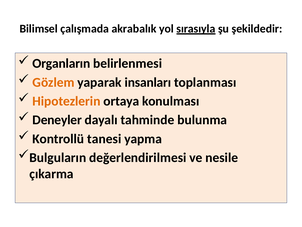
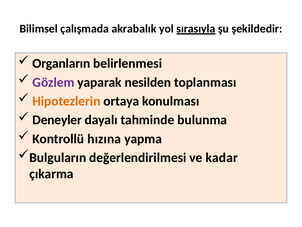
Gözlem colour: orange -> purple
insanları: insanları -> nesilden
tanesi: tanesi -> hızına
nesile: nesile -> kadar
